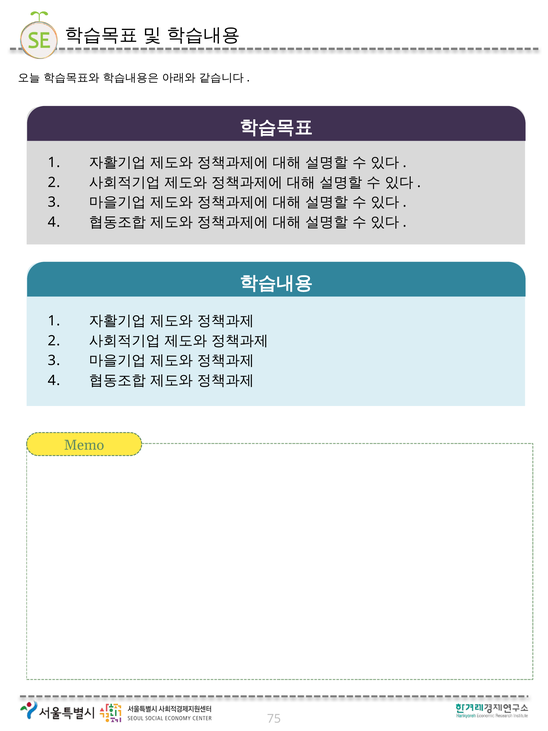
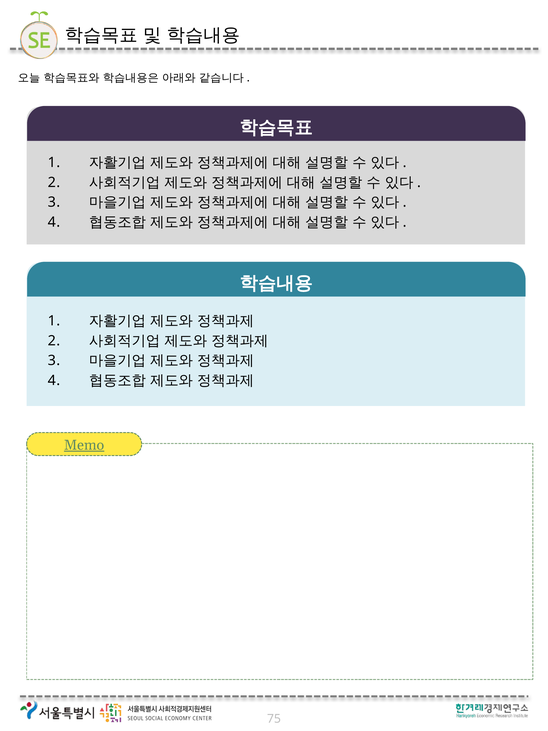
Memo underline: none -> present
